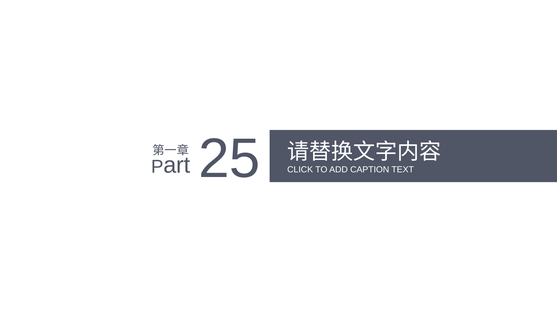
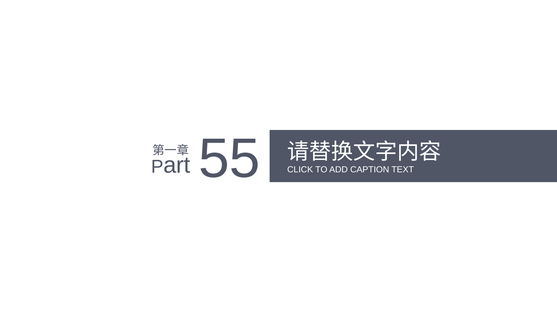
25: 25 -> 55
